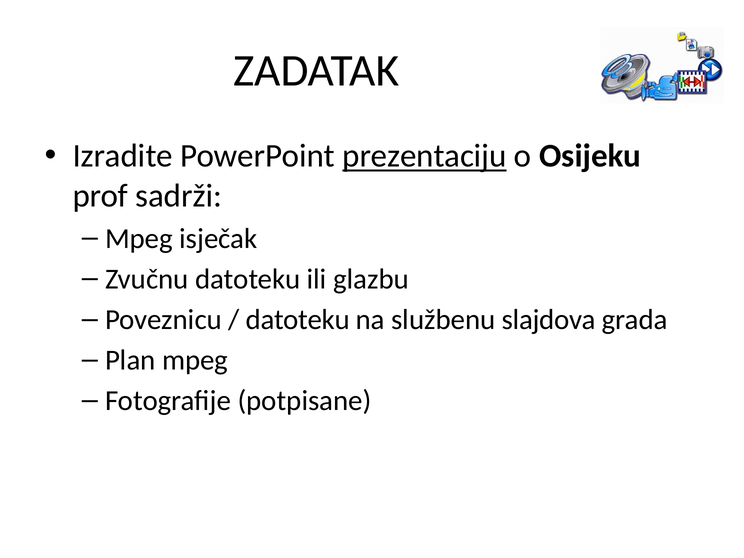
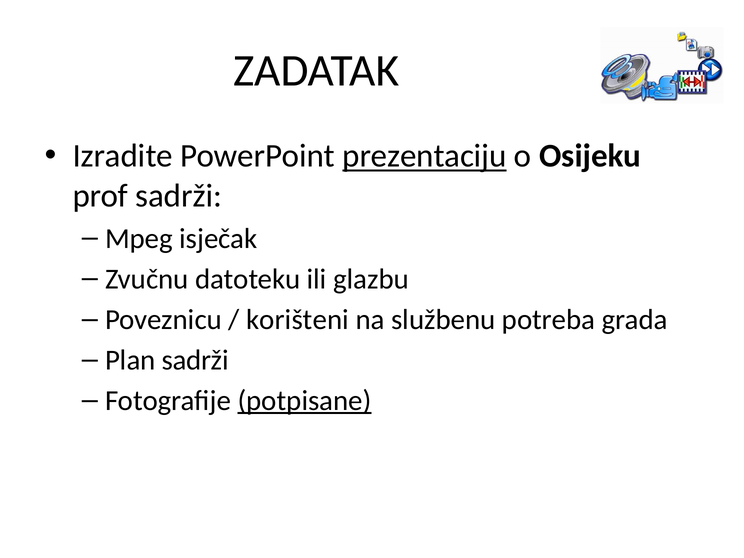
datoteku at (298, 320): datoteku -> korišteni
slajdova: slajdova -> potreba
Plan mpeg: mpeg -> sadrži
potpisane underline: none -> present
